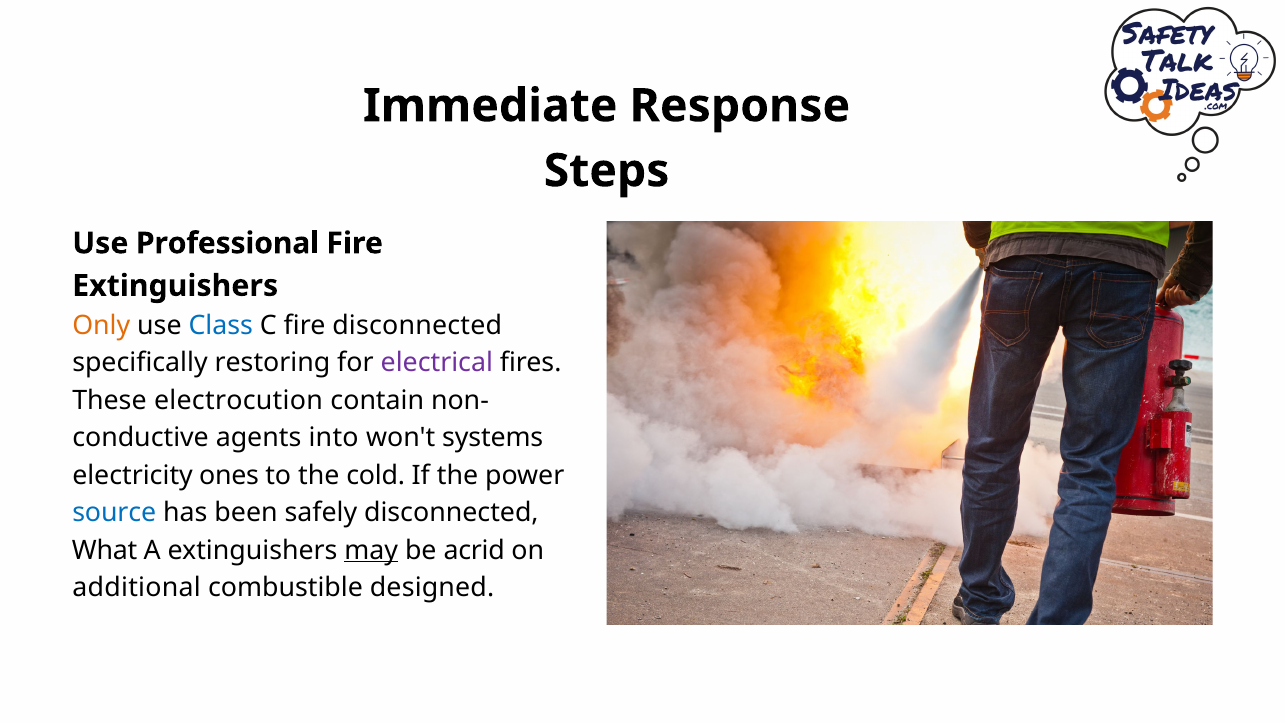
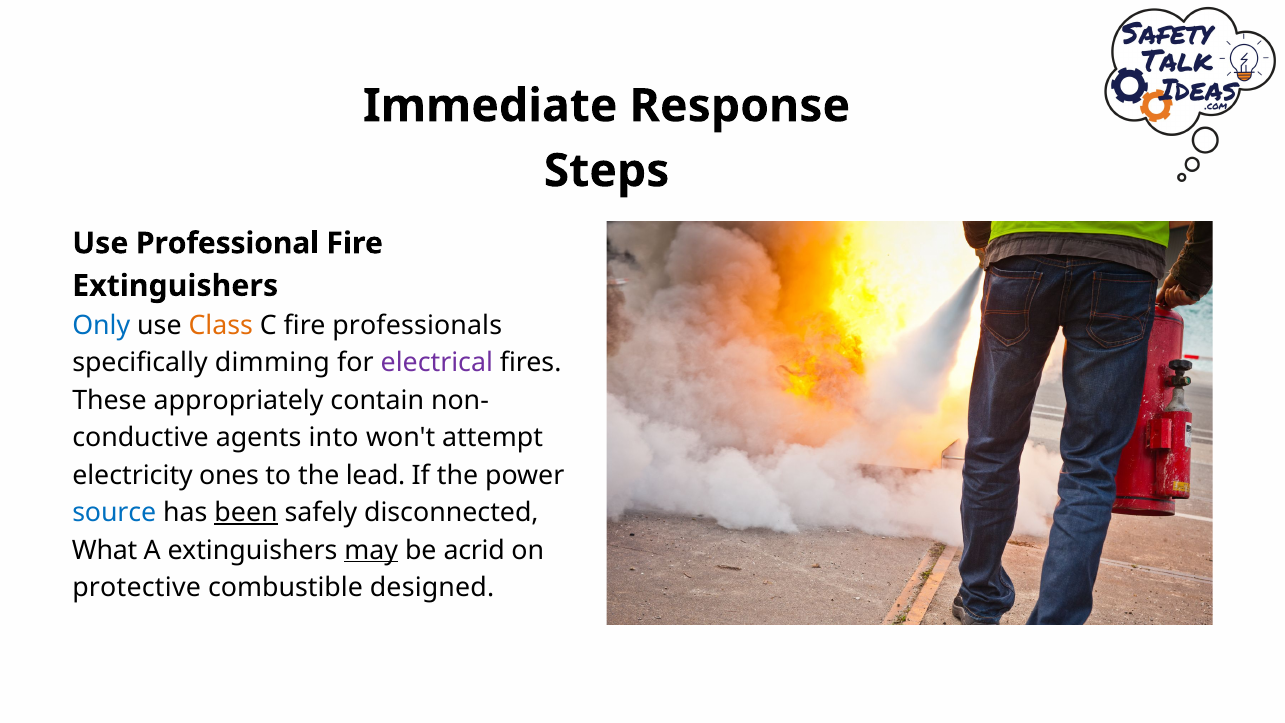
Only colour: orange -> blue
Class colour: blue -> orange
fire disconnected: disconnected -> professionals
restoring: restoring -> dimming
electrocution: electrocution -> appropriately
systems: systems -> attempt
cold: cold -> lead
been underline: none -> present
additional: additional -> protective
